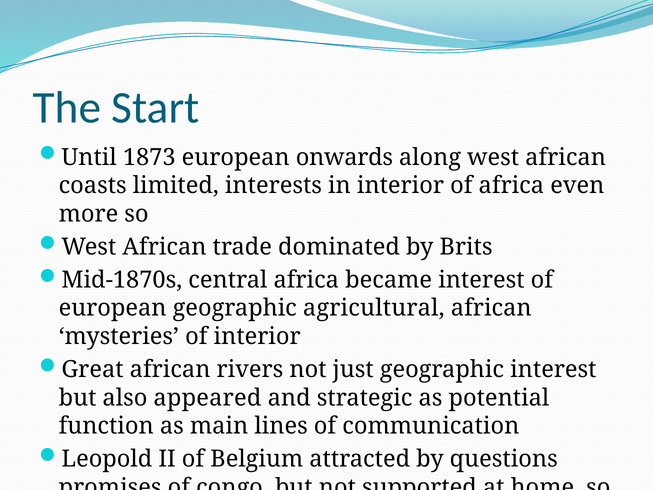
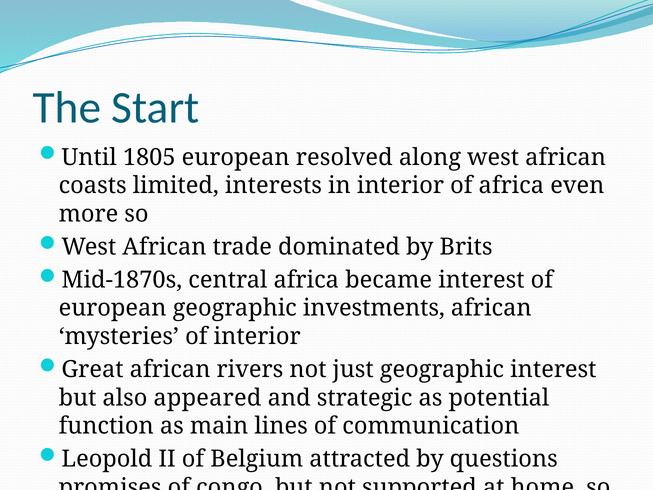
1873: 1873 -> 1805
onwards: onwards -> resolved
agricultural: agricultural -> investments
